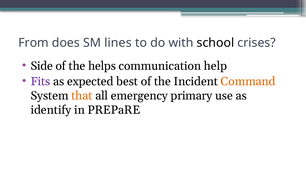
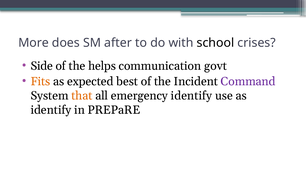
From: From -> More
lines: lines -> after
help: help -> govt
Fits colour: purple -> orange
Command colour: orange -> purple
emergency primary: primary -> identify
